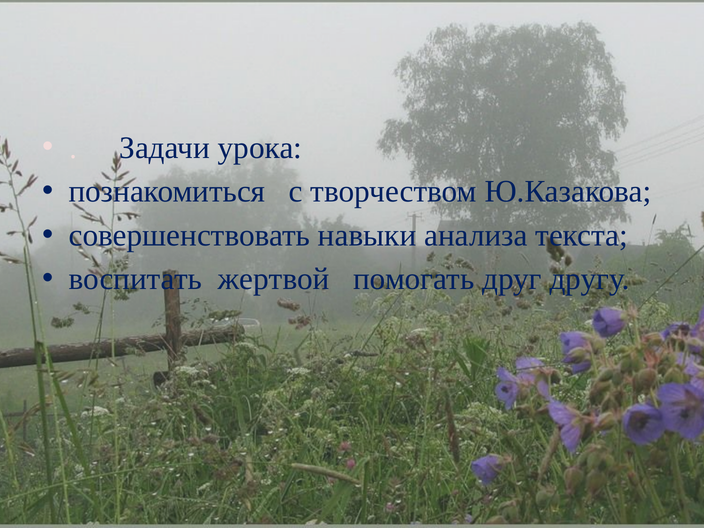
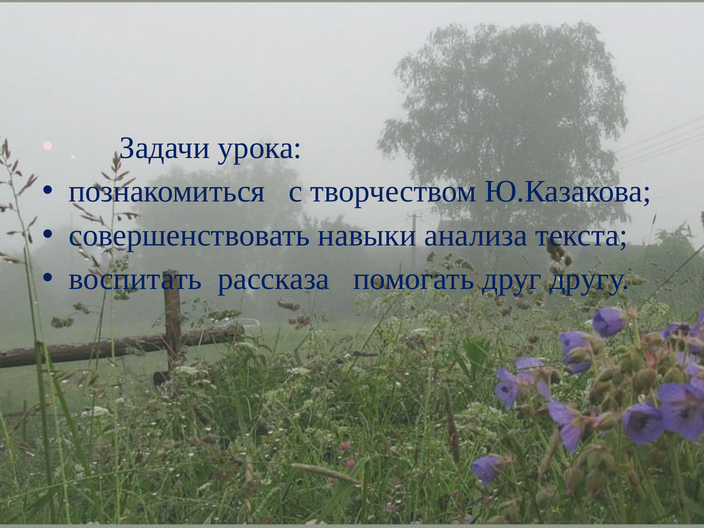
жертвой: жертвой -> рассказа
